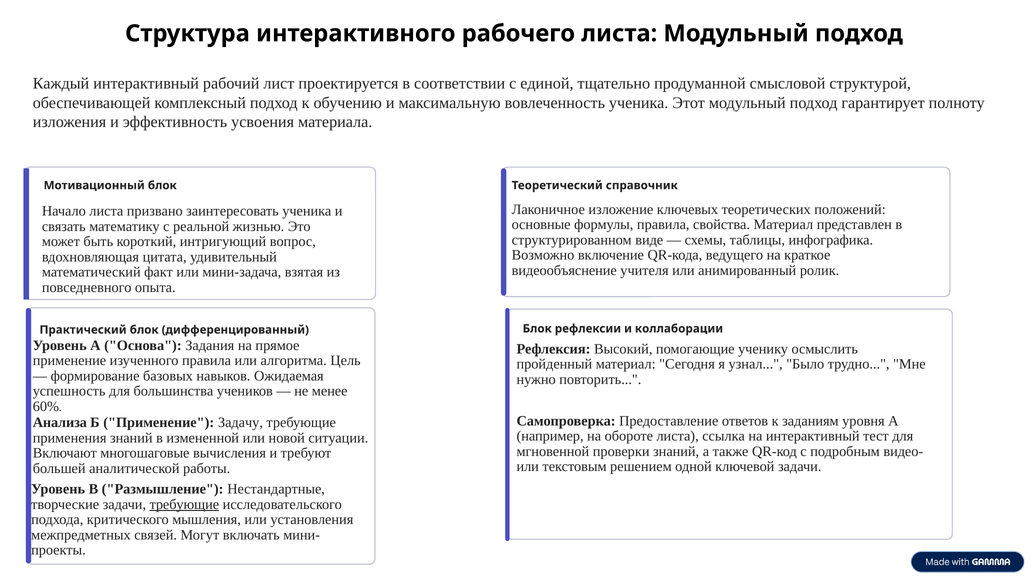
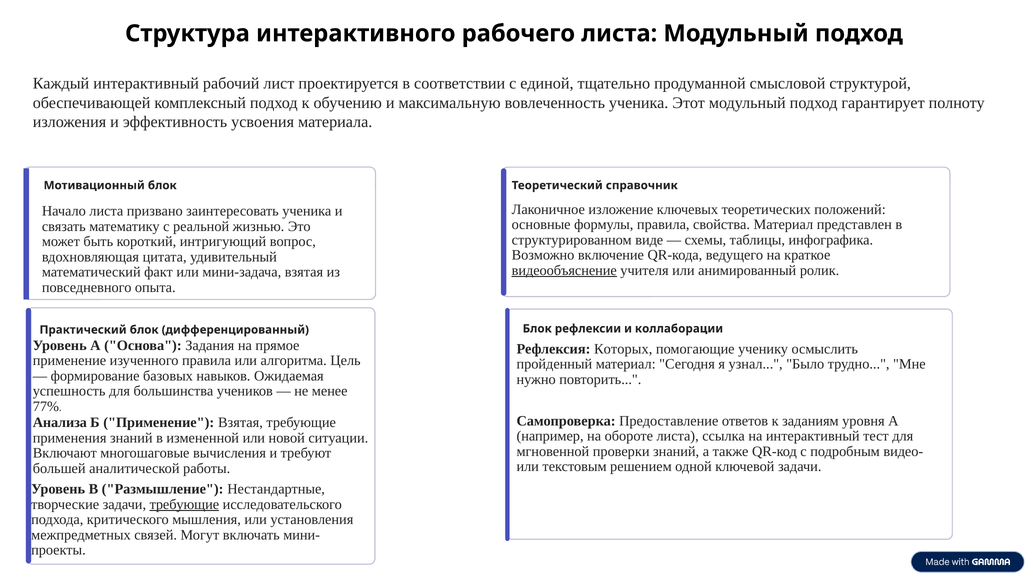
видеообъяснение underline: none -> present
Высокий: Высокий -> Которых
60%: 60% -> 77%
Применение Задачу: Задачу -> Взятая
